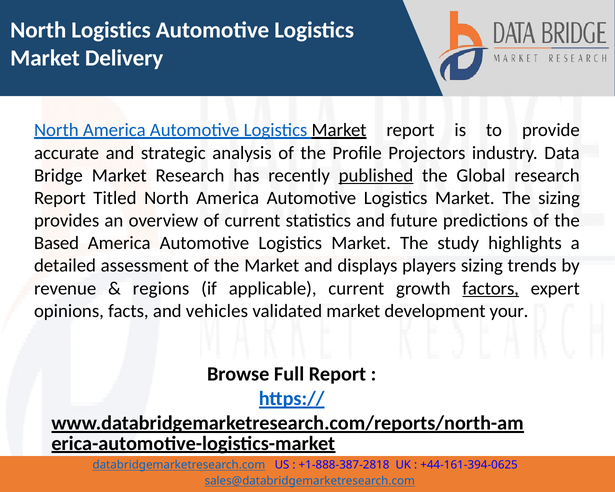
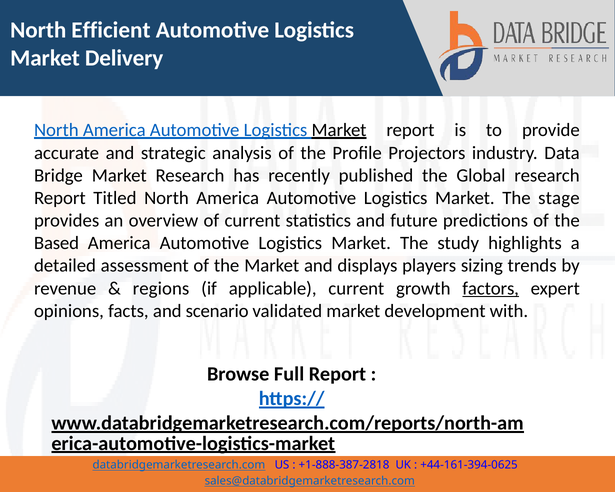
North Logistics: Logistics -> Efficient
published underline: present -> none
The sizing: sizing -> stage
vehicles: vehicles -> scenario
your: your -> with
